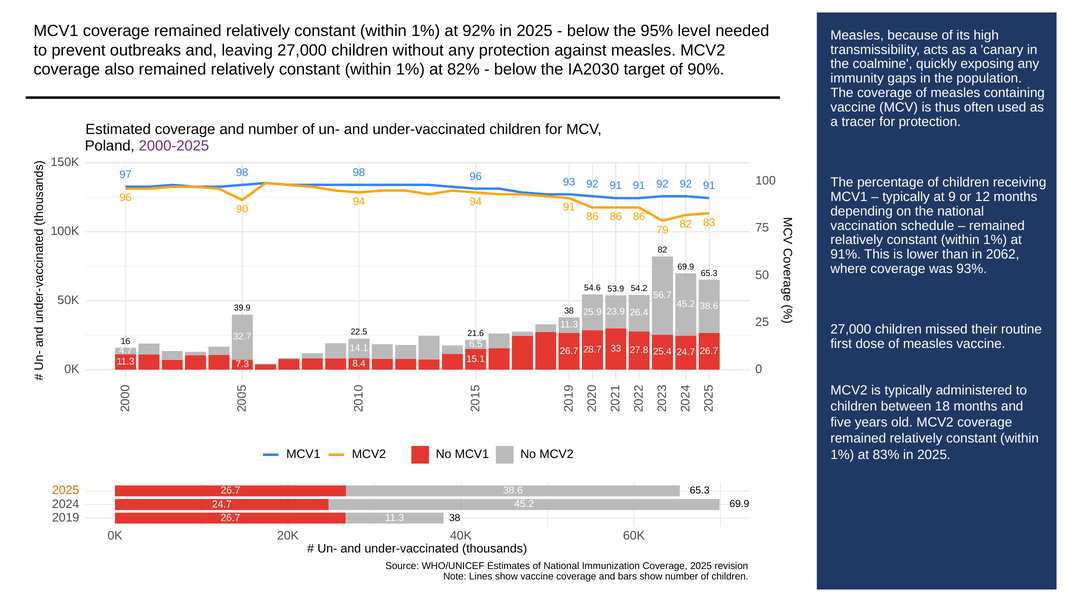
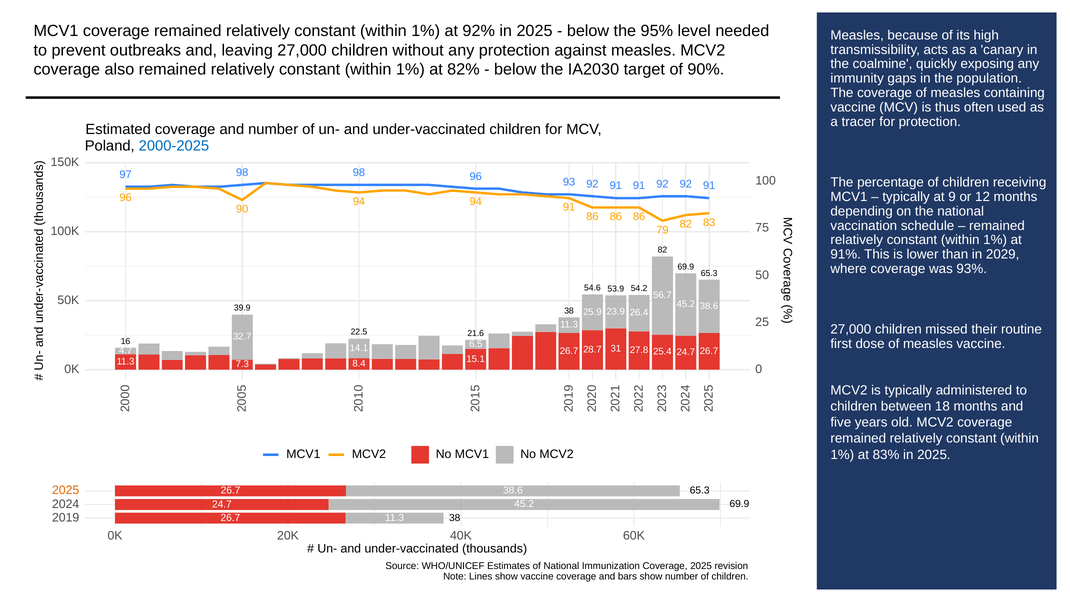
2000-2025 colour: purple -> blue
2062: 2062 -> 2029
33: 33 -> 31
